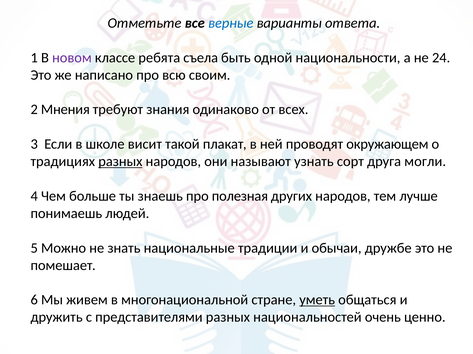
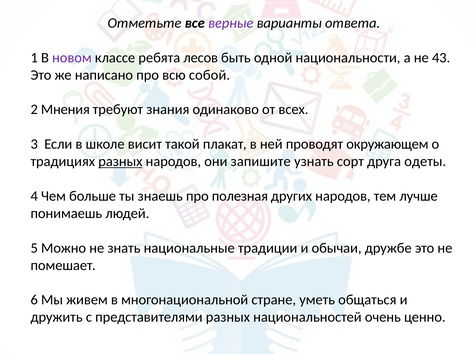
верные colour: blue -> purple
съела: съела -> лесов
24: 24 -> 43
своим: своим -> собой
называют: называют -> запишите
могли: могли -> одеты
уметь underline: present -> none
